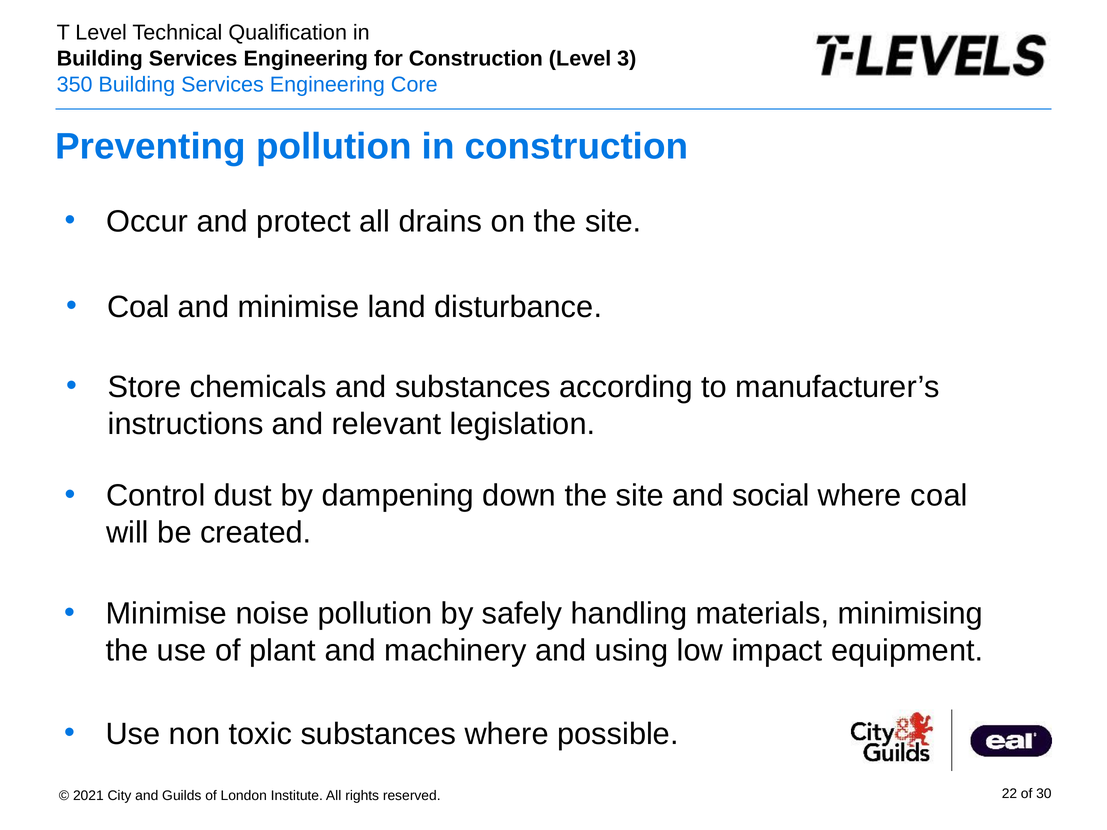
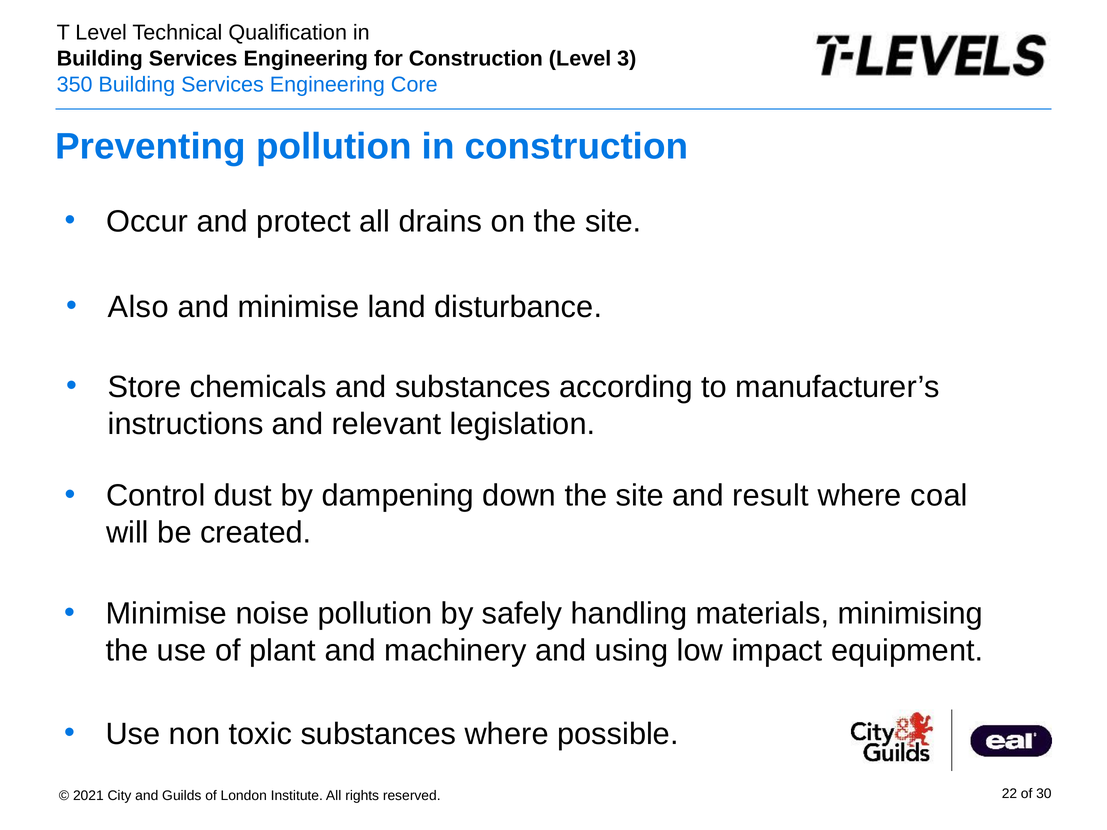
Coal at (139, 307): Coal -> Also
social: social -> result
